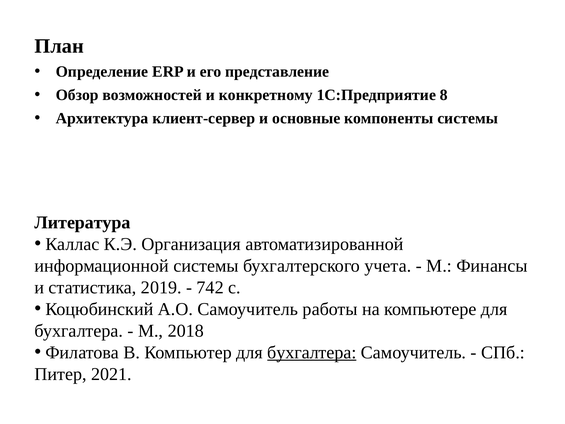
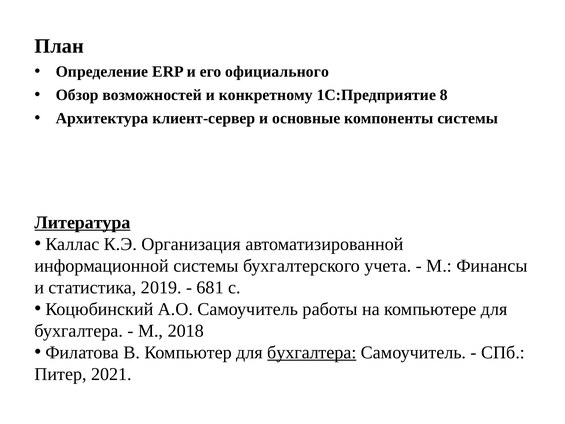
представление: представление -> официального
Литература underline: none -> present
742: 742 -> 681
